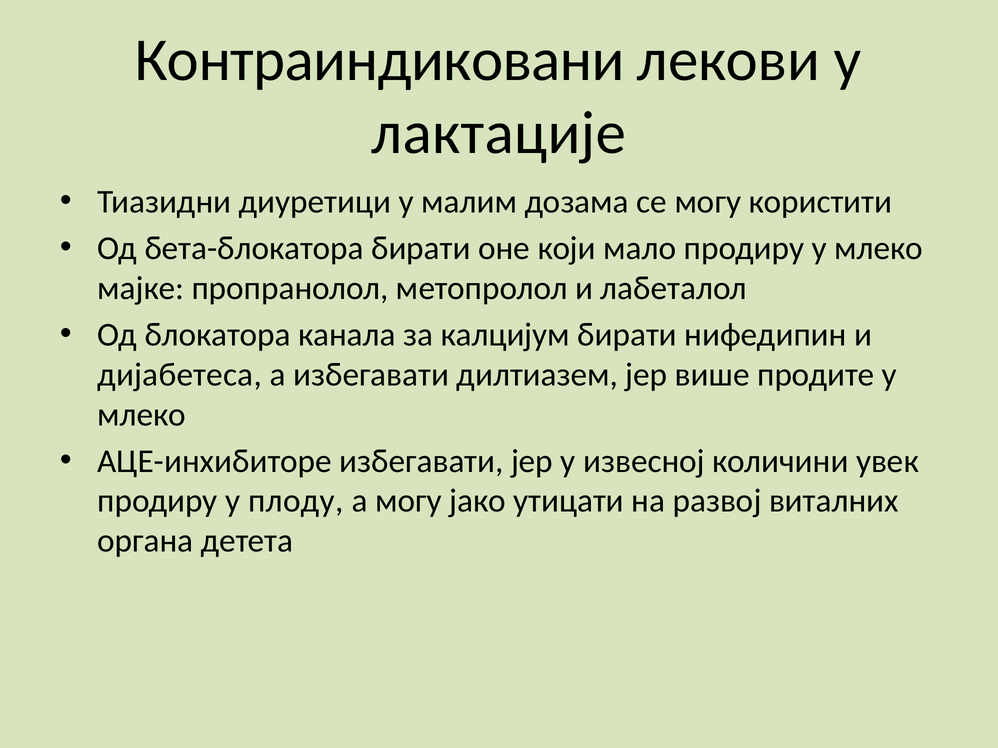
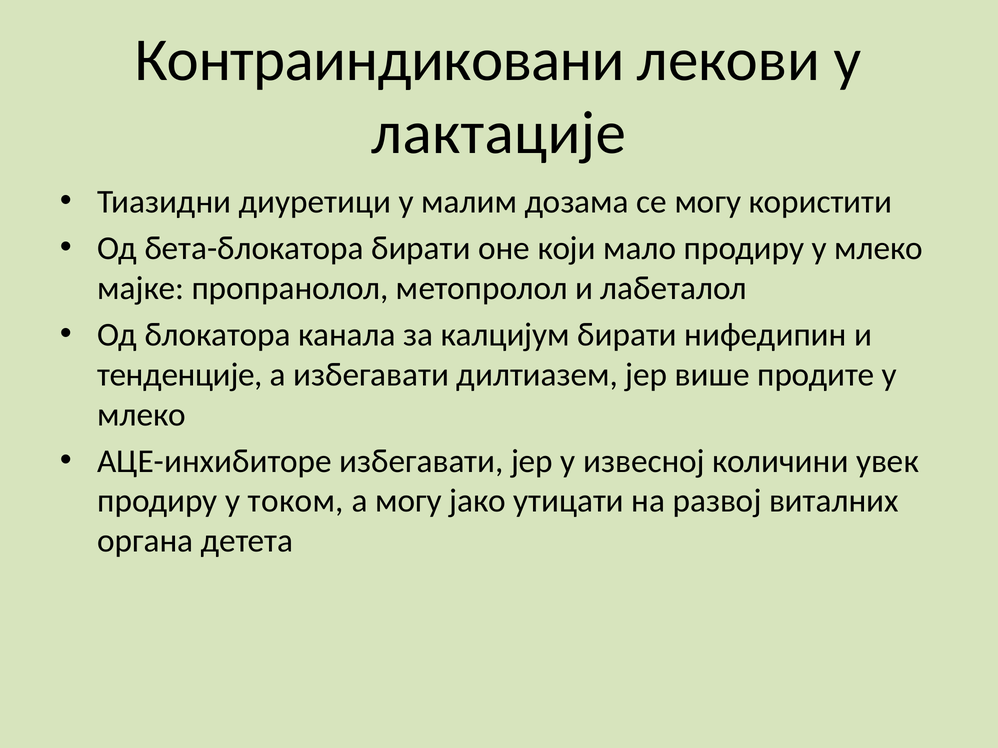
дијабетеса: дијабетеса -> тенденције
плоду: плоду -> током
